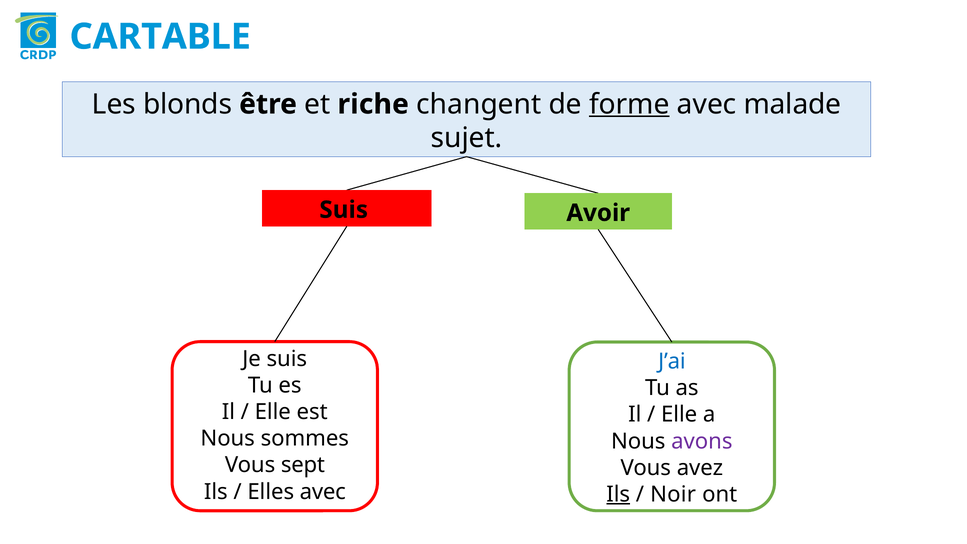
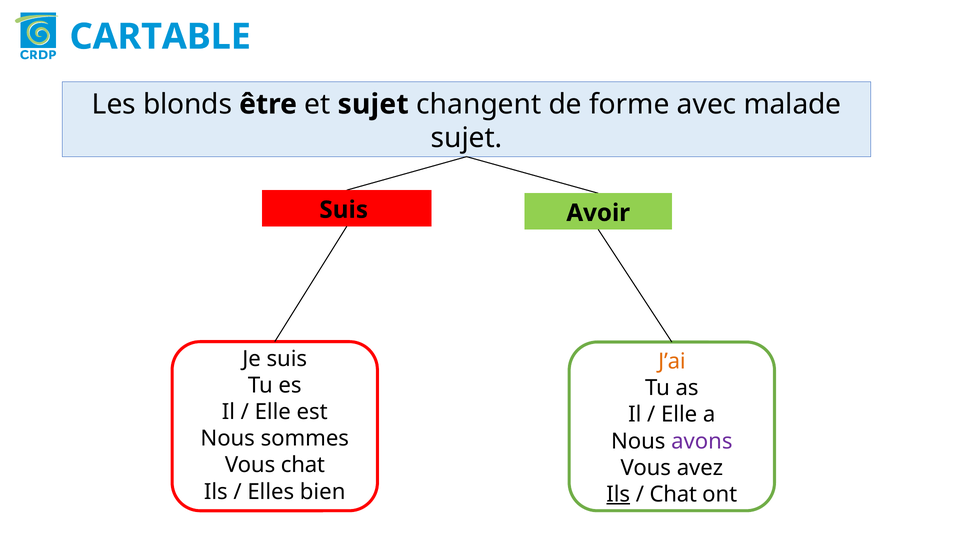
et riche: riche -> sujet
forme underline: present -> none
J’ai colour: blue -> orange
Vous sept: sept -> chat
Elles avec: avec -> bien
Noir at (673, 494): Noir -> Chat
